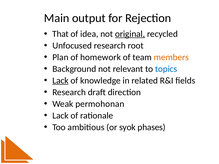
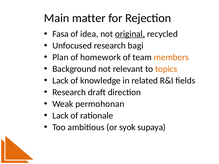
output: output -> matter
That: That -> Fasa
root: root -> bagi
topics colour: blue -> orange
Lack at (60, 81) underline: present -> none
phases: phases -> supaya
